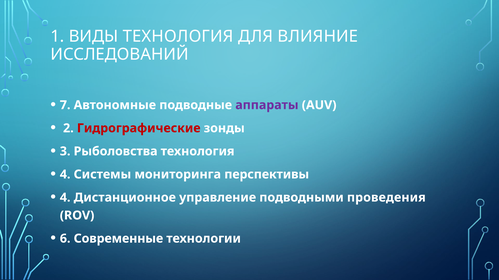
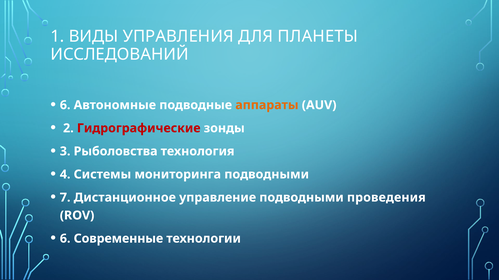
ВИДЫ ТЕХНОЛОГИЯ: ТЕХНОЛОГИЯ -> УПРАВЛЕНИЯ
ВЛИЯНИЕ: ВЛИЯНИЕ -> ПЛАНЕТЫ
7 at (65, 105): 7 -> 6
аппараты colour: purple -> orange
мониторинга перспективы: перспективы -> подводными
4 at (65, 198): 4 -> 7
